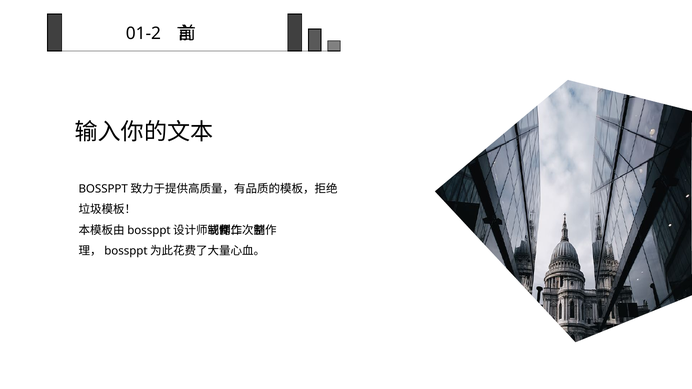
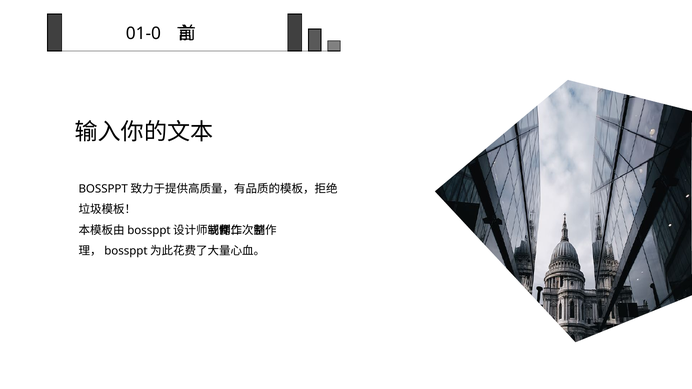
01-2: 01-2 -> 01-0
